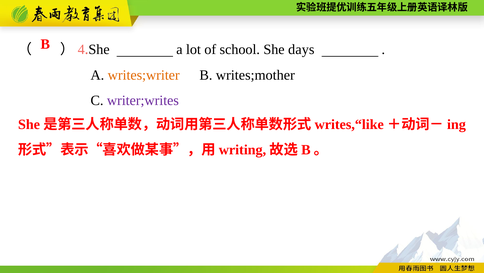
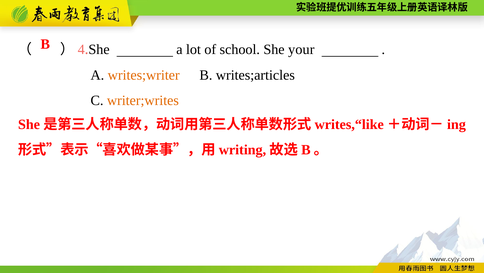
days: days -> your
writes;mother: writes;mother -> writes;articles
writer;writes colour: purple -> orange
